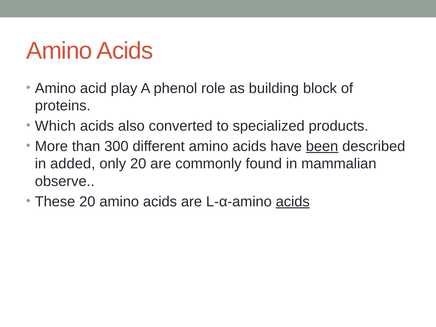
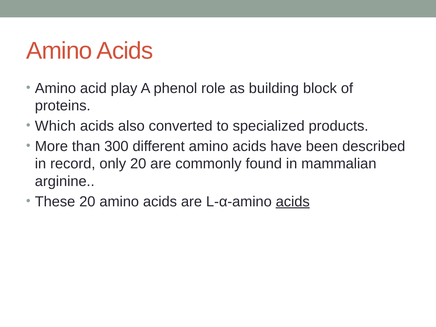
been underline: present -> none
added: added -> record
observe: observe -> arginine
